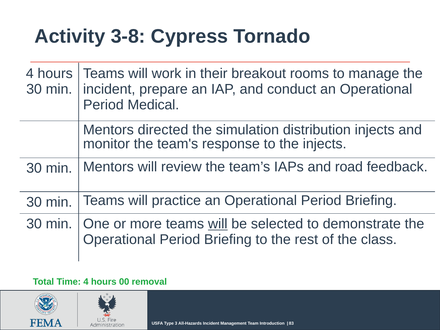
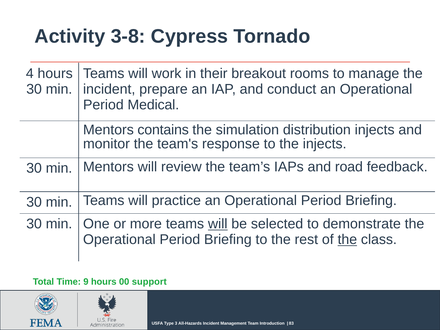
directed: directed -> contains
the at (347, 240) underline: none -> present
Time 4: 4 -> 9
removal: removal -> support
